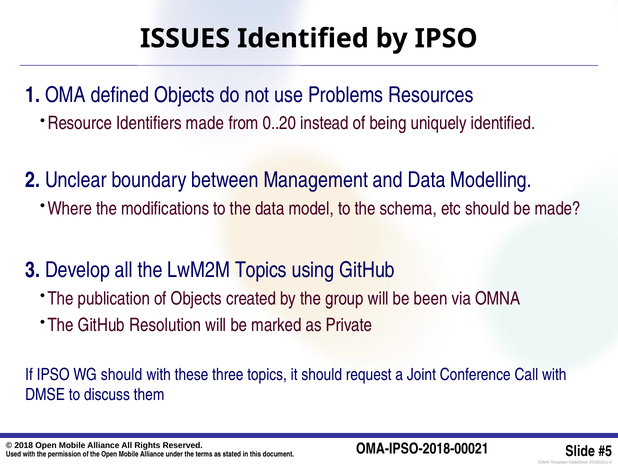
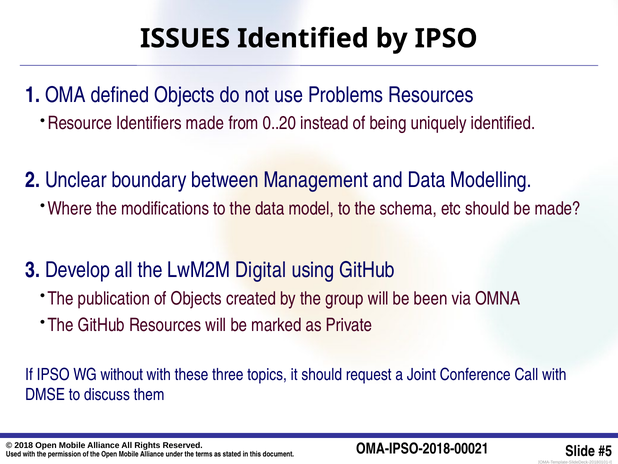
LwM2M Topics: Topics -> Digital
GitHub Resolution: Resolution -> Resources
WG should: should -> without
